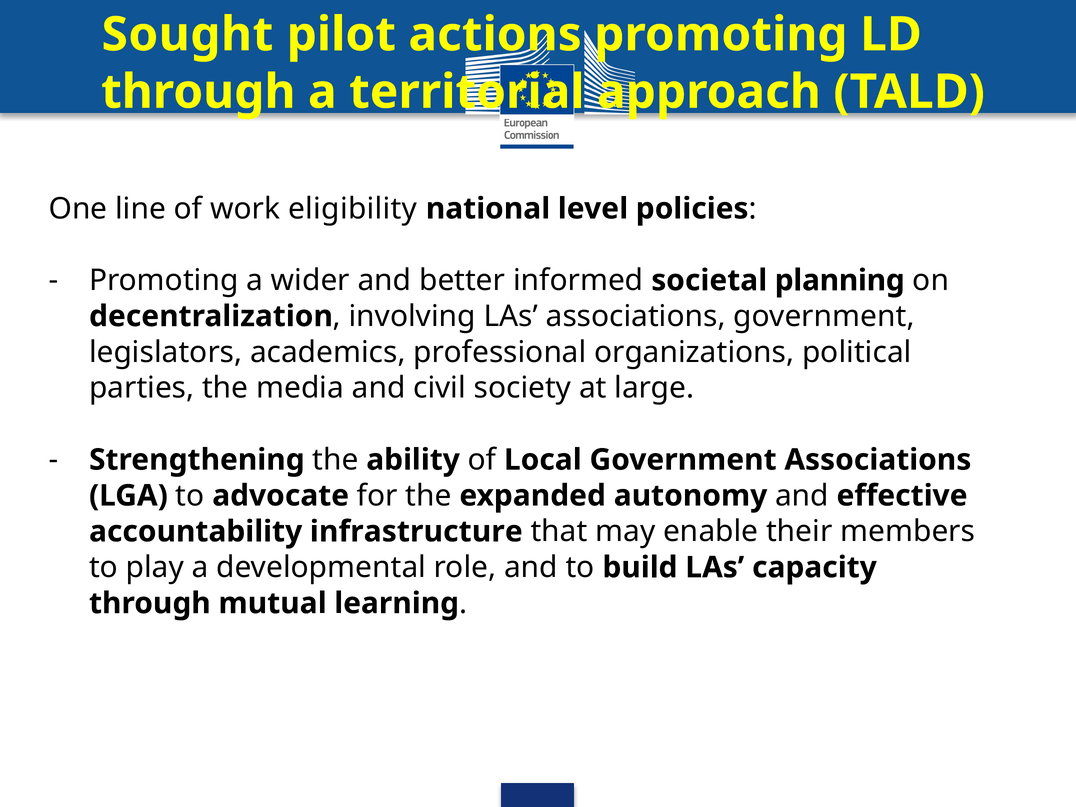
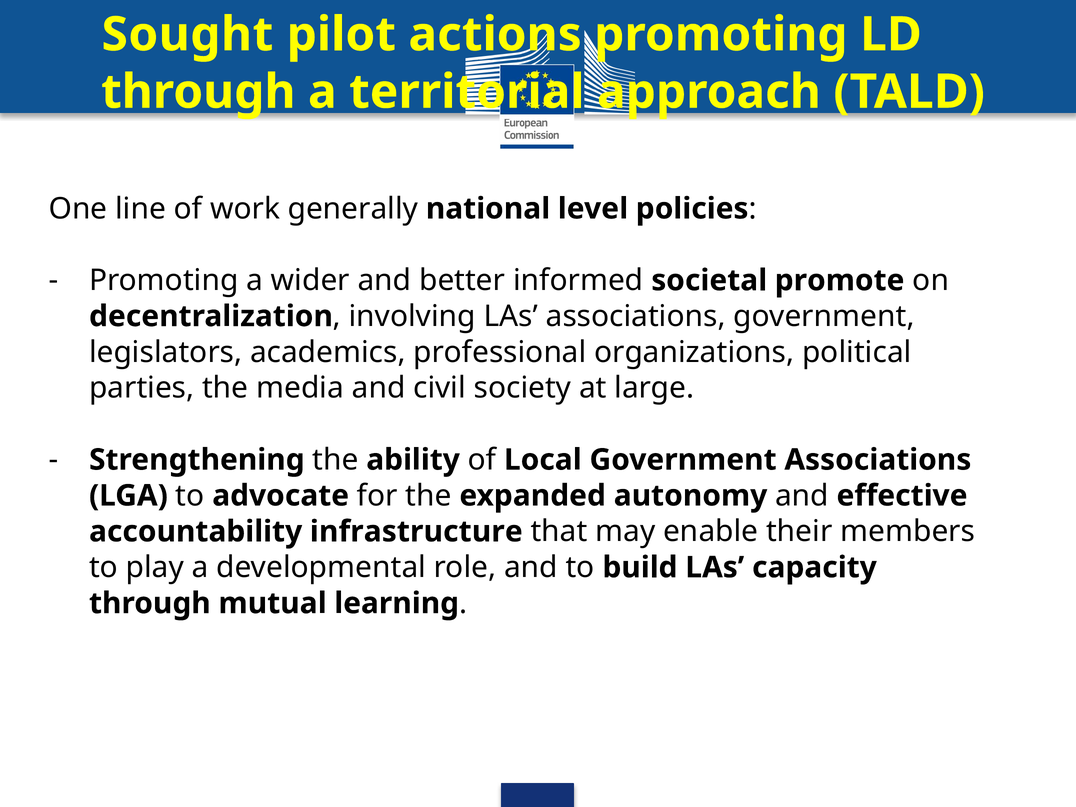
eligibility: eligibility -> generally
planning: planning -> promote
